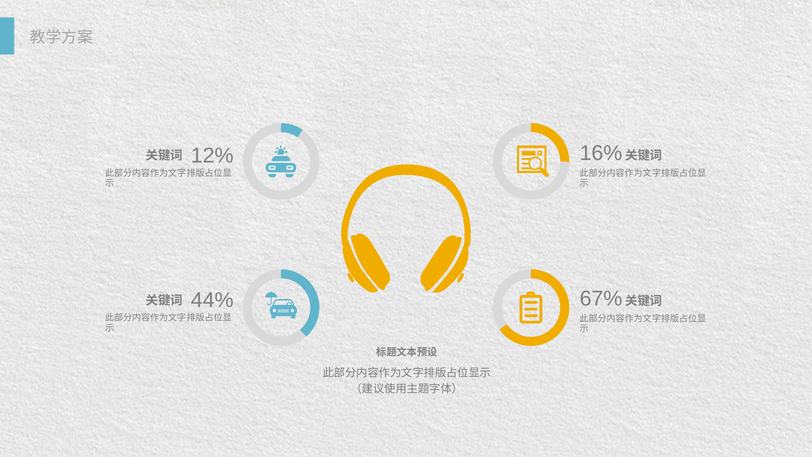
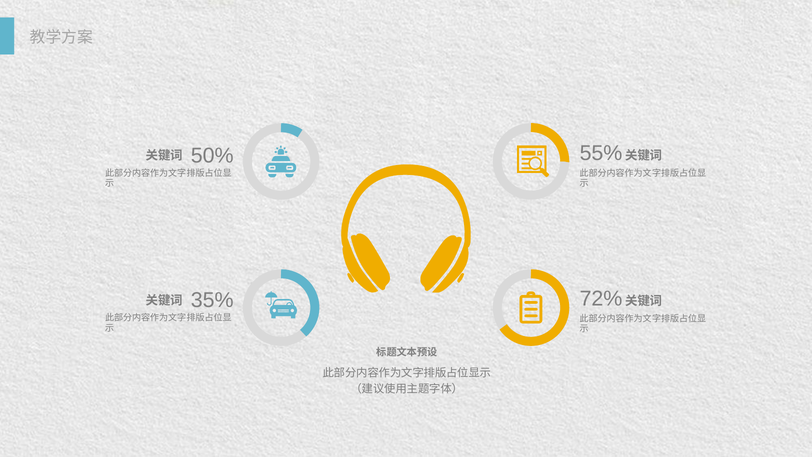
16%: 16% -> 55%
12%: 12% -> 50%
67%: 67% -> 72%
44%: 44% -> 35%
